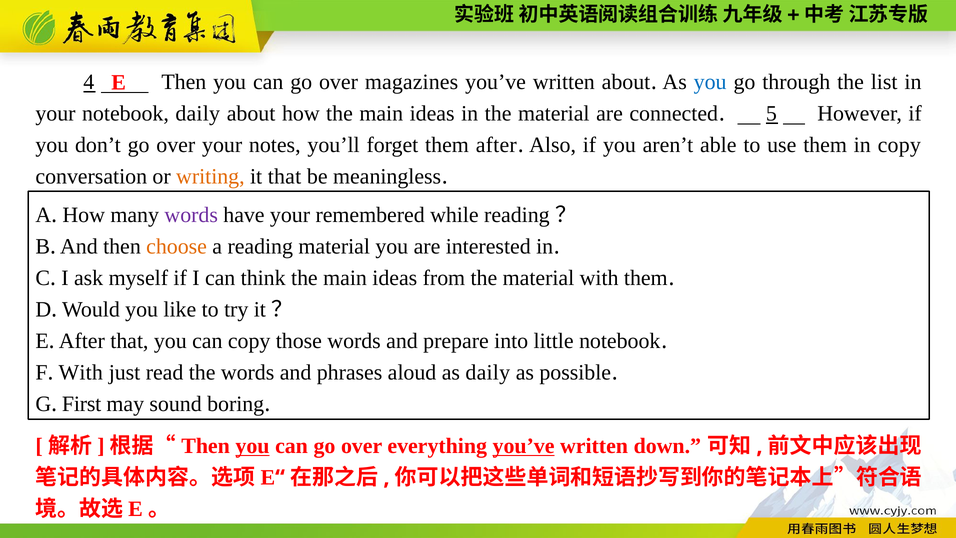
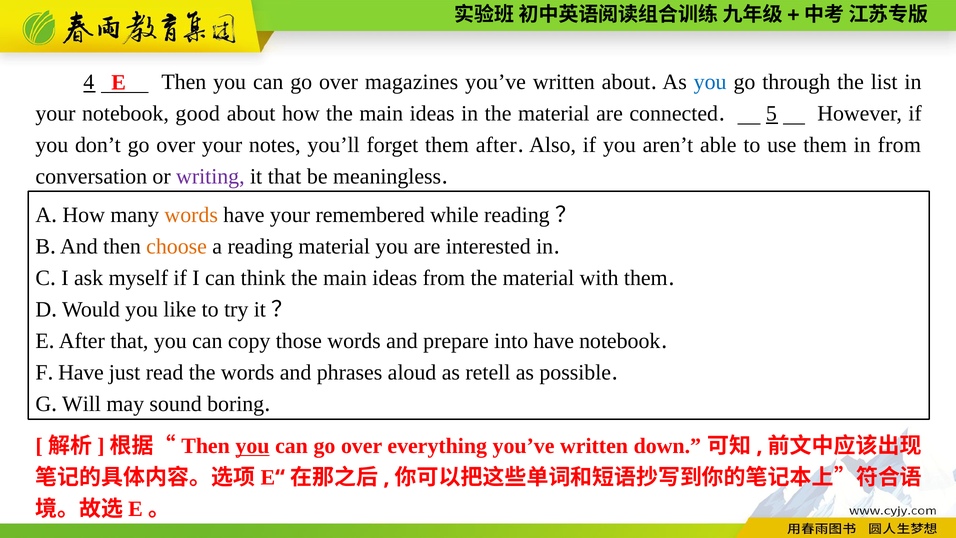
notebook daily: daily -> good
in copy: copy -> from
writing colour: orange -> purple
words at (191, 215) colour: purple -> orange
into little: little -> have
With at (81, 372): With -> Have
as daily: daily -> retell
First: First -> Will
you’ve at (524, 446) underline: present -> none
